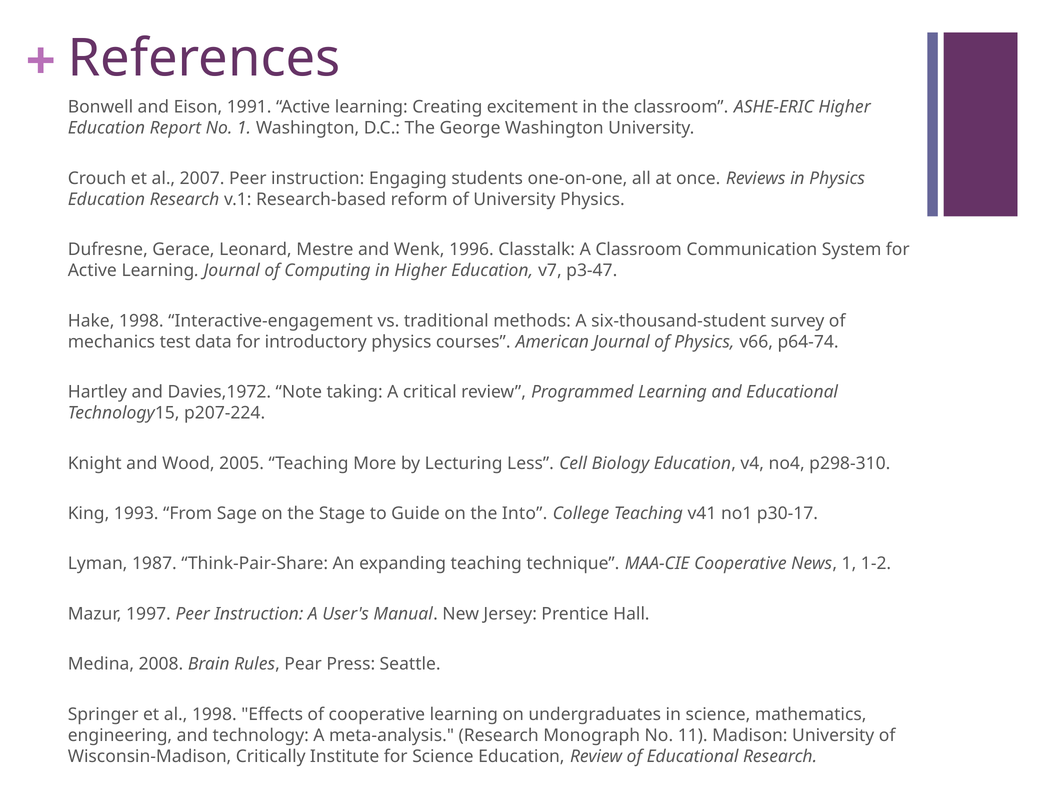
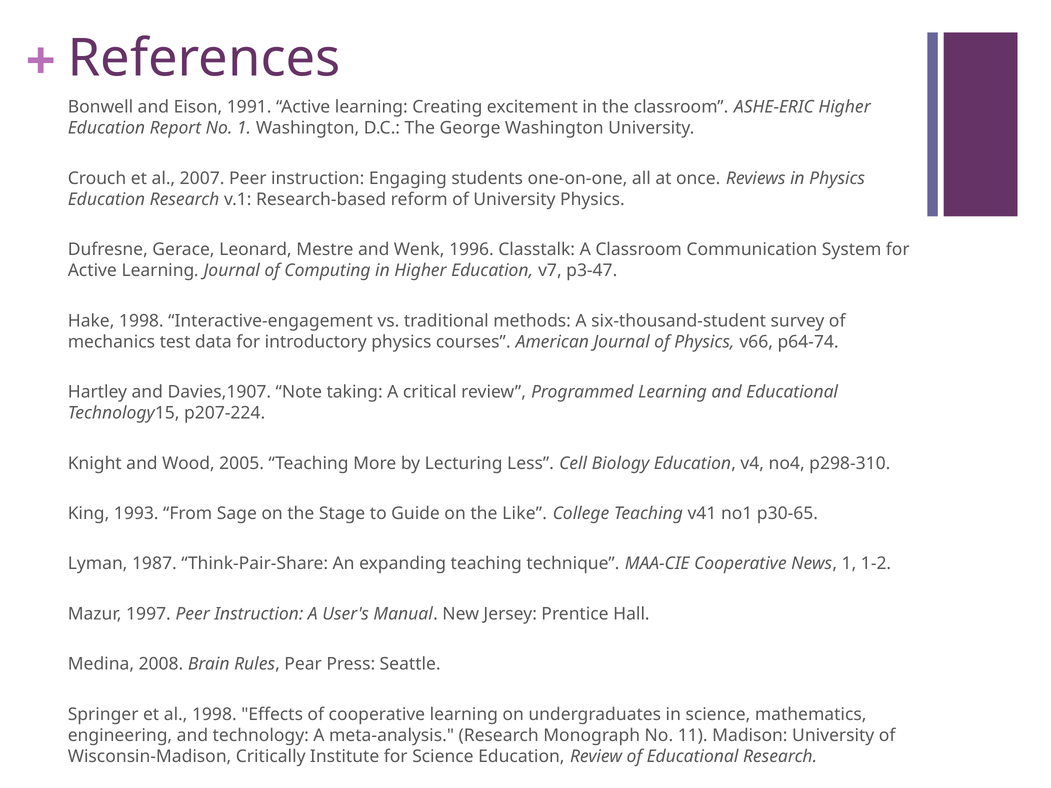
Davies,1972: Davies,1972 -> Davies,1907
Into: Into -> Like
p30-17: p30-17 -> p30-65
